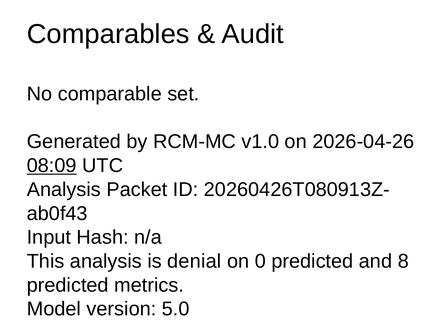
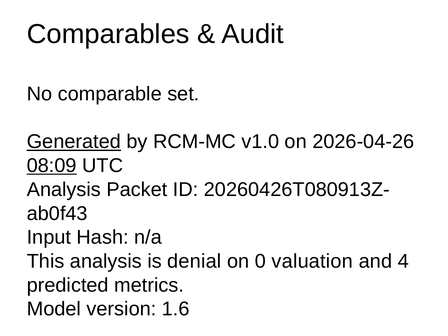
Generated underline: none -> present
0 predicted: predicted -> valuation
8: 8 -> 4
5.0: 5.0 -> 1.6
